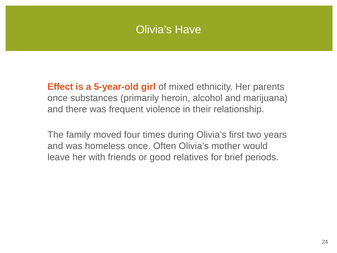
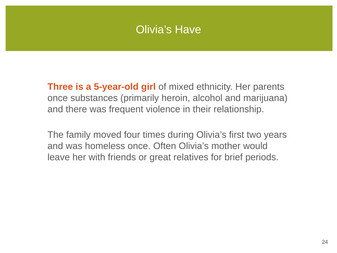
Effect: Effect -> Three
good: good -> great
